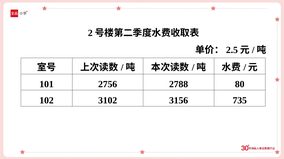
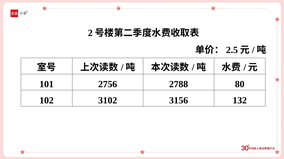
735: 735 -> 132
